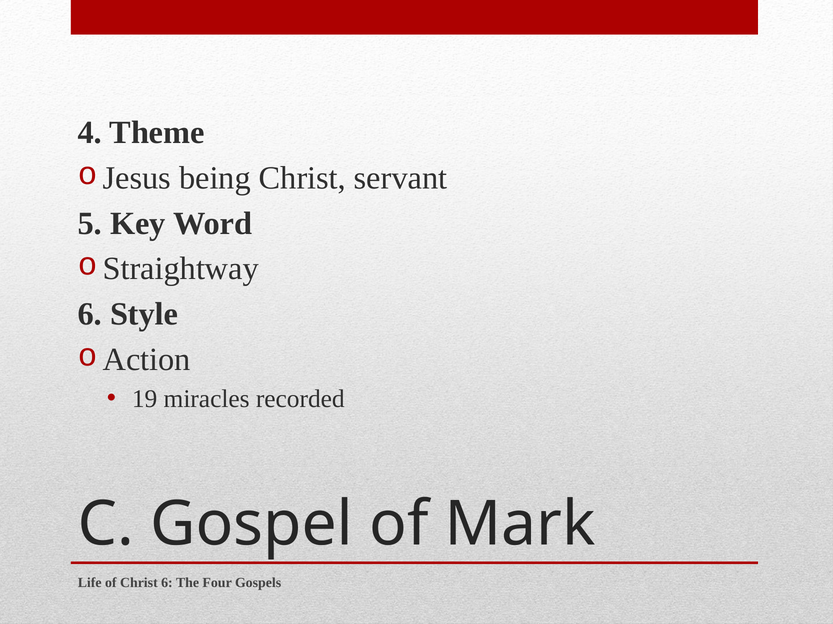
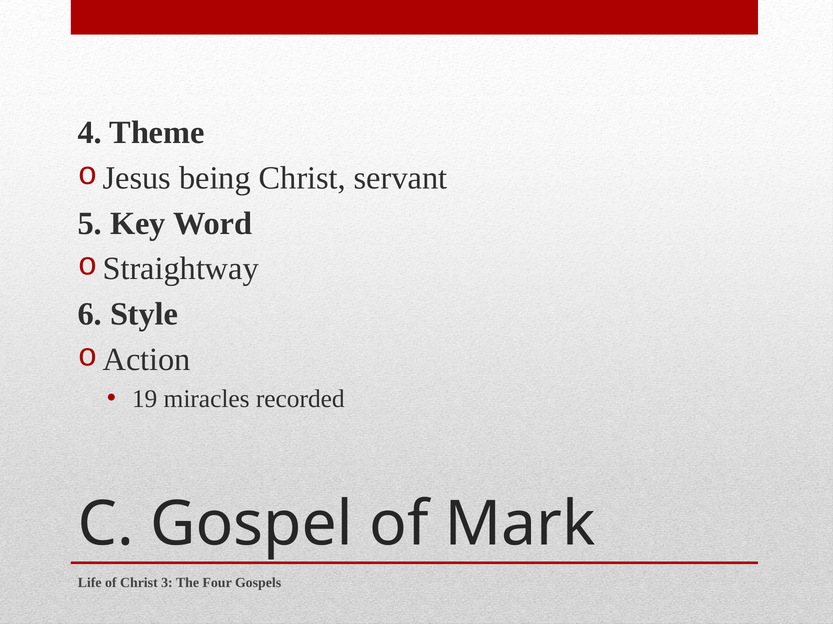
Christ 6: 6 -> 3
